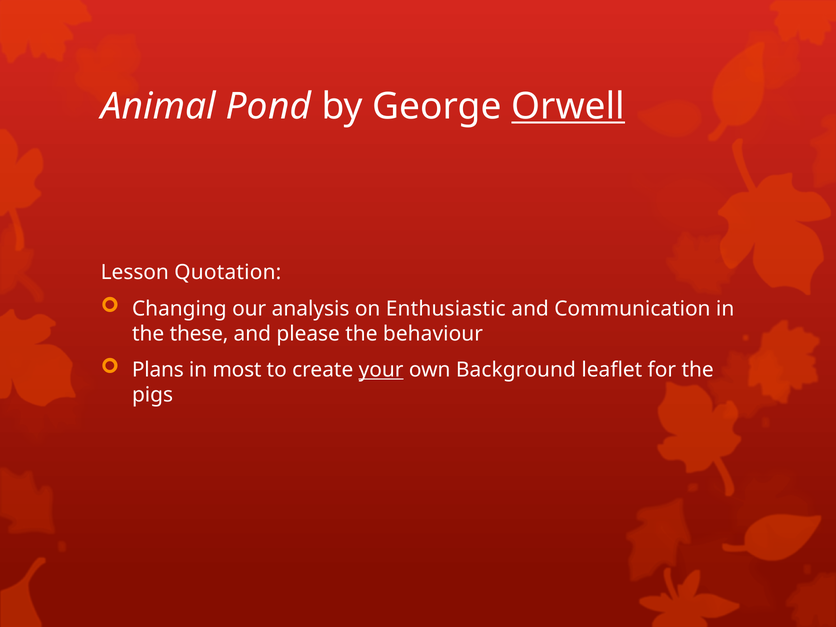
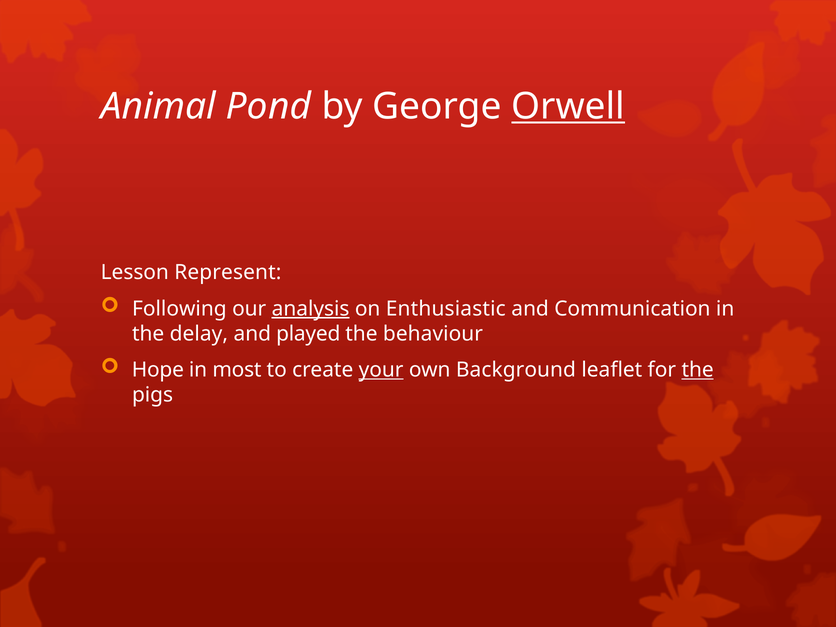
Quotation: Quotation -> Represent
Changing: Changing -> Following
analysis underline: none -> present
these: these -> delay
please: please -> played
Plans: Plans -> Hope
the at (698, 370) underline: none -> present
